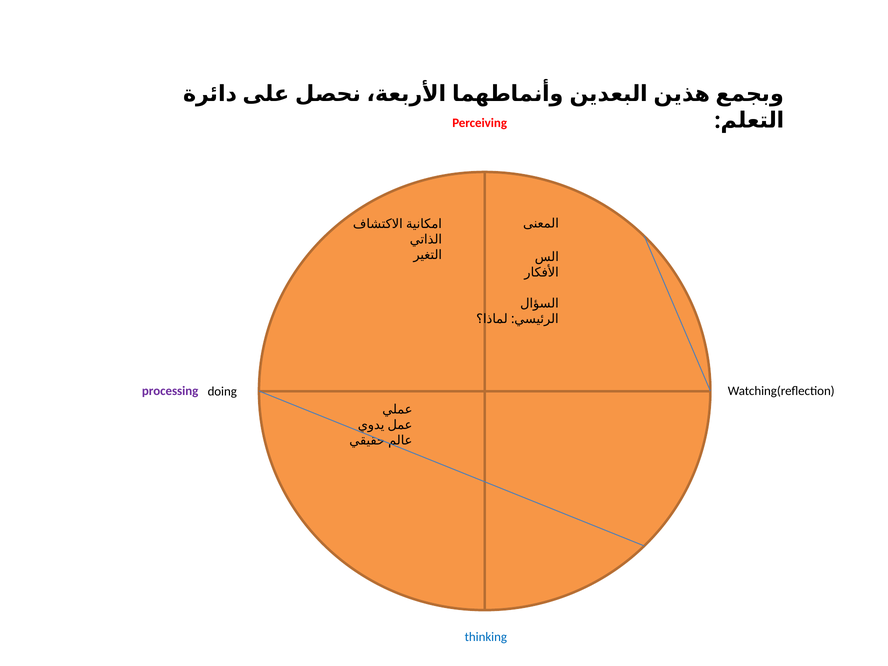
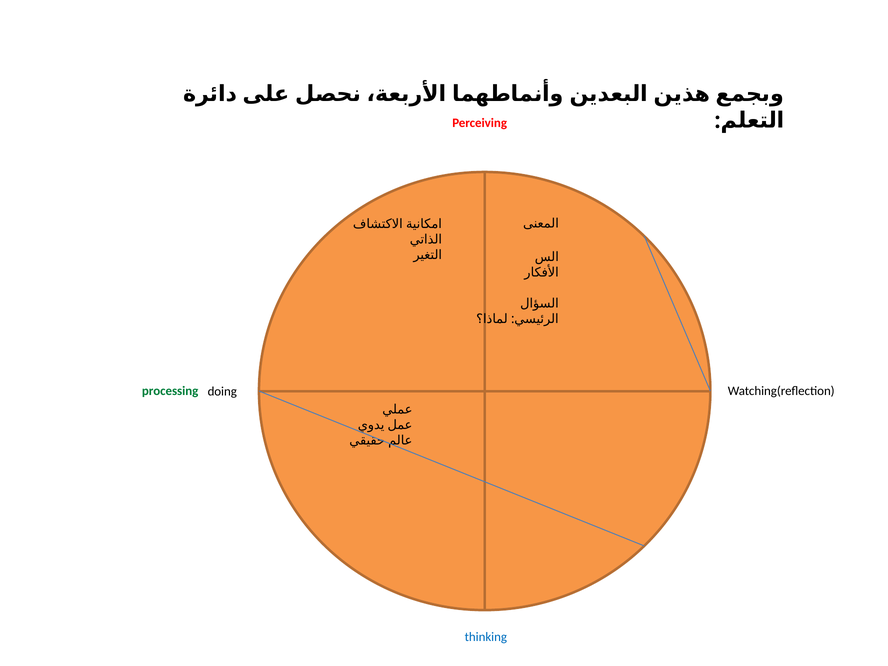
processing colour: purple -> green
